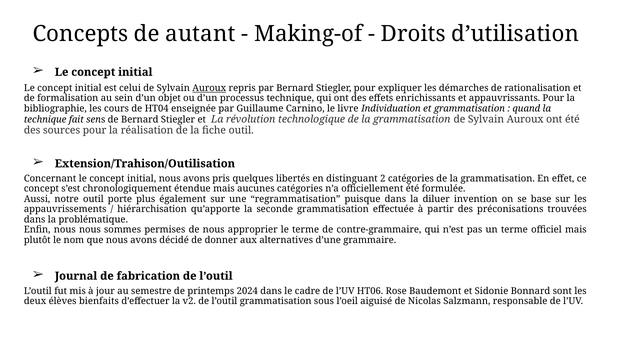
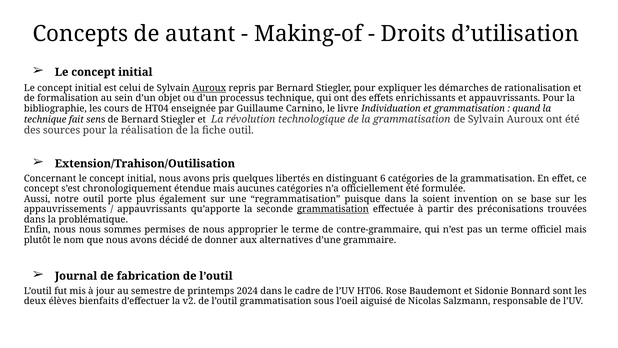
2: 2 -> 6
diluer: diluer -> soient
hiérarchisation at (152, 209): hiérarchisation -> appauvrissants
grammatisation at (333, 209) underline: none -> present
